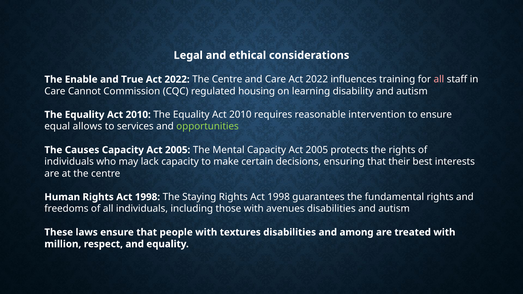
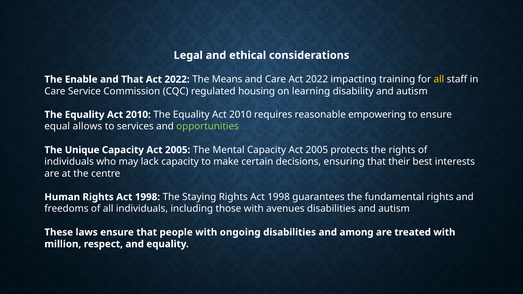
and True: True -> That
2022 The Centre: Centre -> Means
influences: influences -> impacting
all at (439, 79) colour: pink -> yellow
Cannot: Cannot -> Service
intervention: intervention -> empowering
Causes: Causes -> Unique
textures: textures -> ongoing
